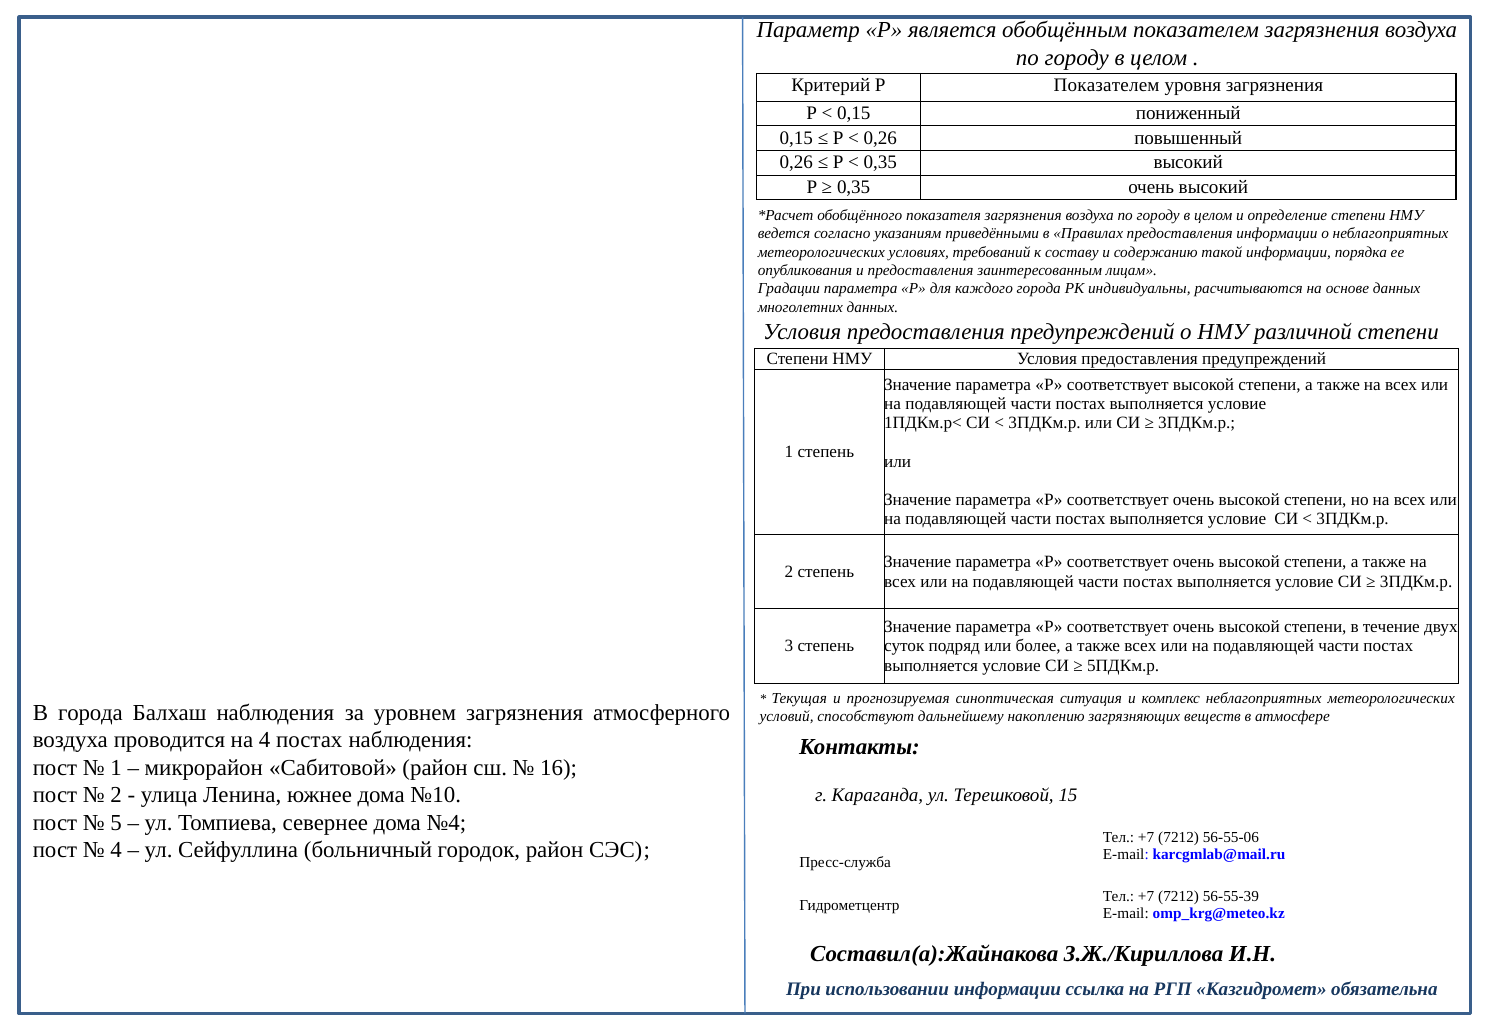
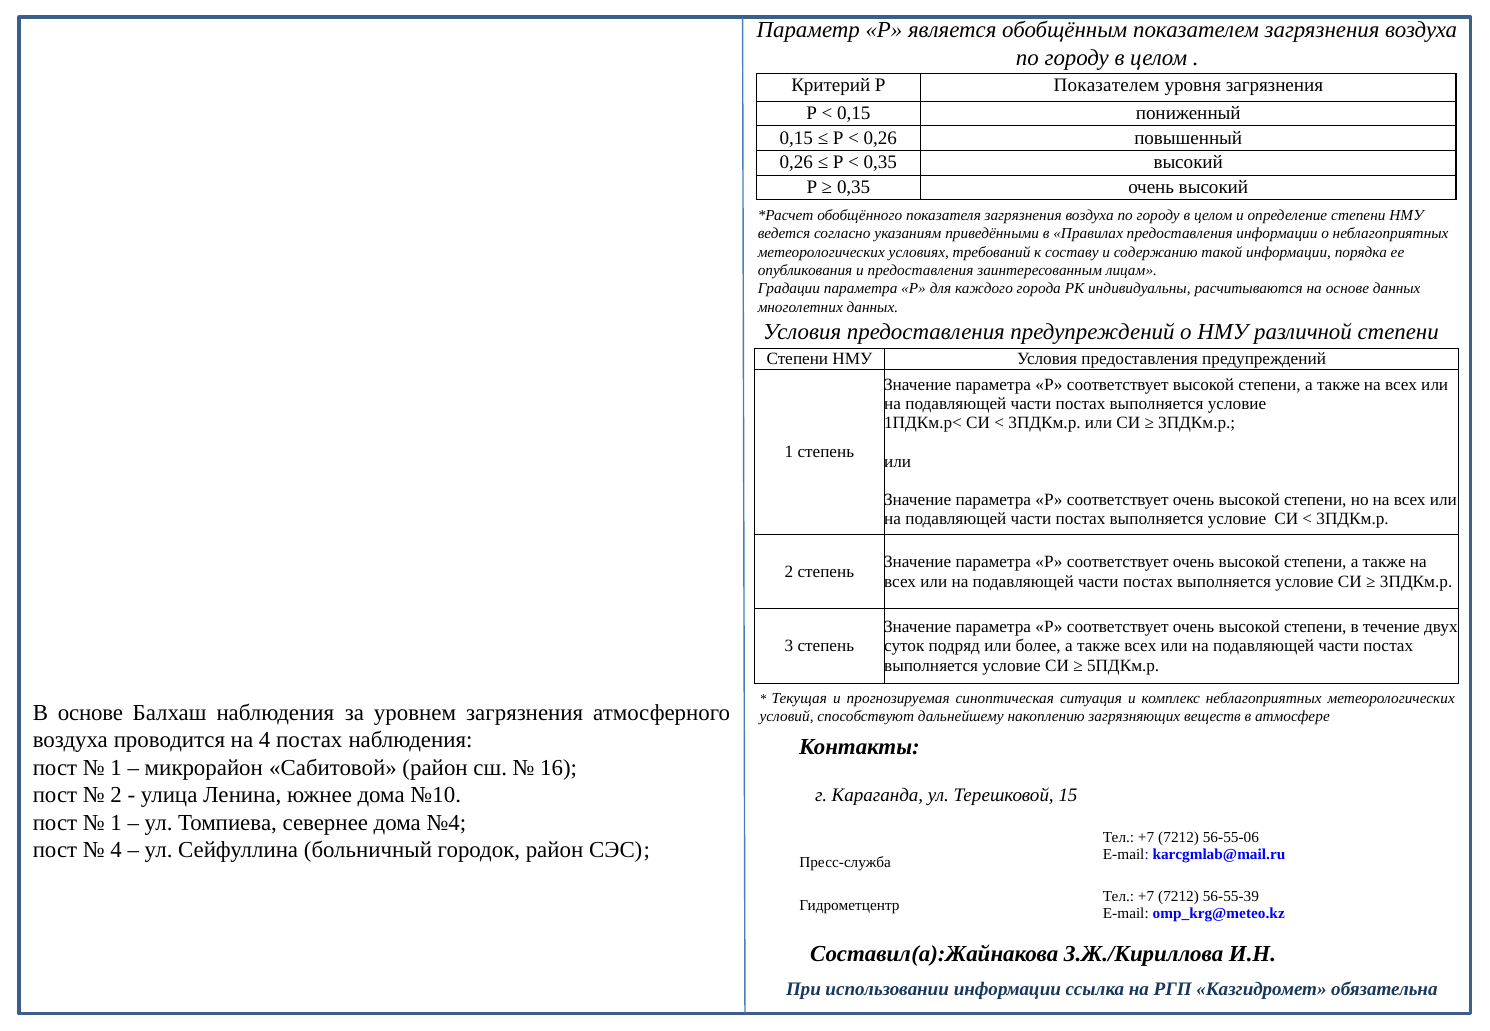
В города: города -> основе
5 at (116, 823): 5 -> 1
